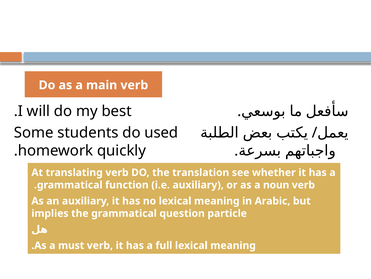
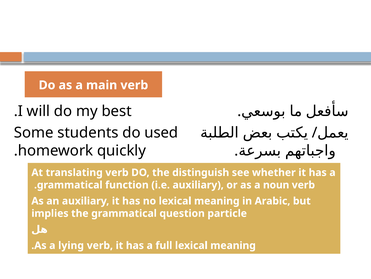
translation: translation -> distinguish
must: must -> lying
